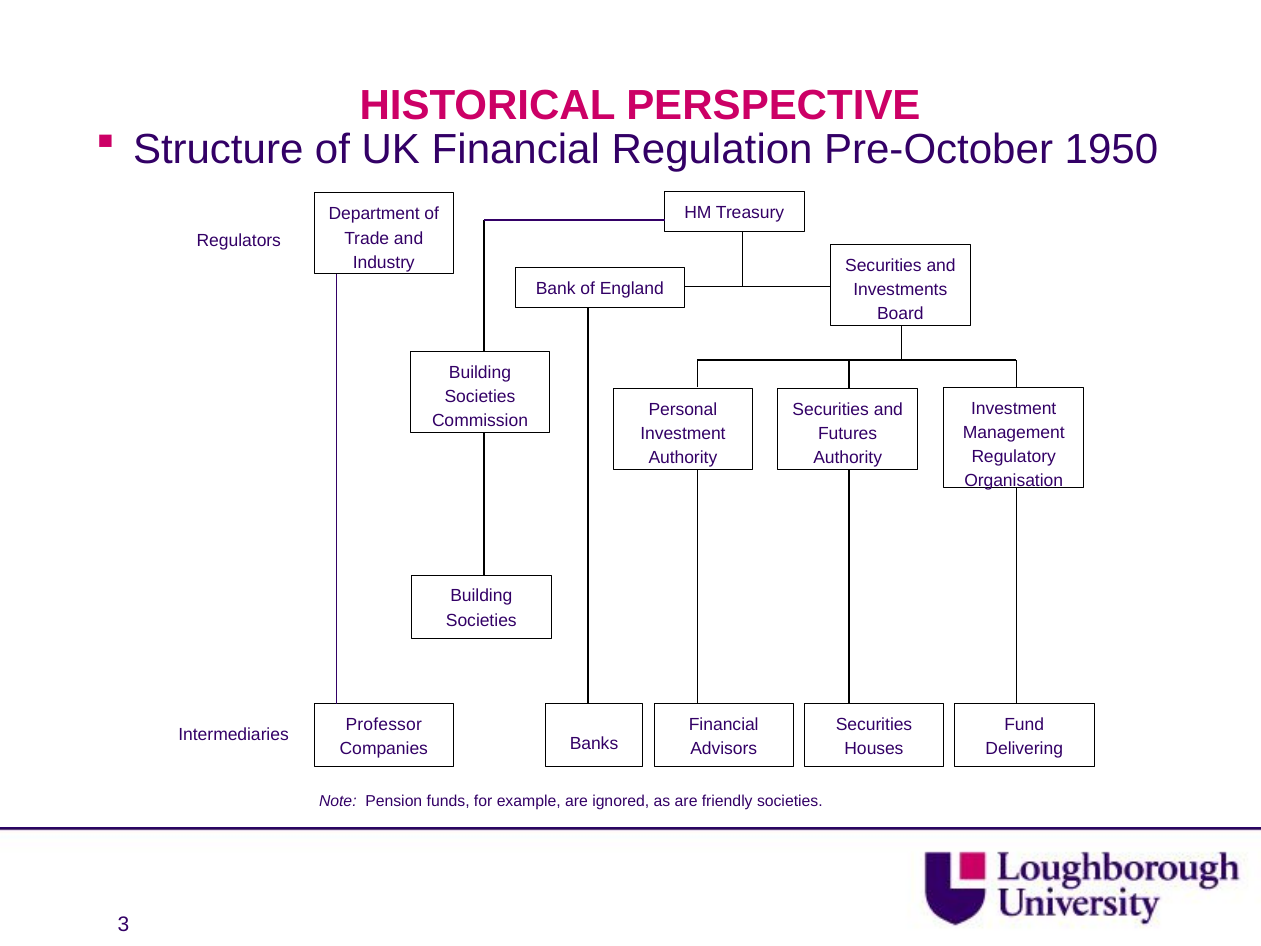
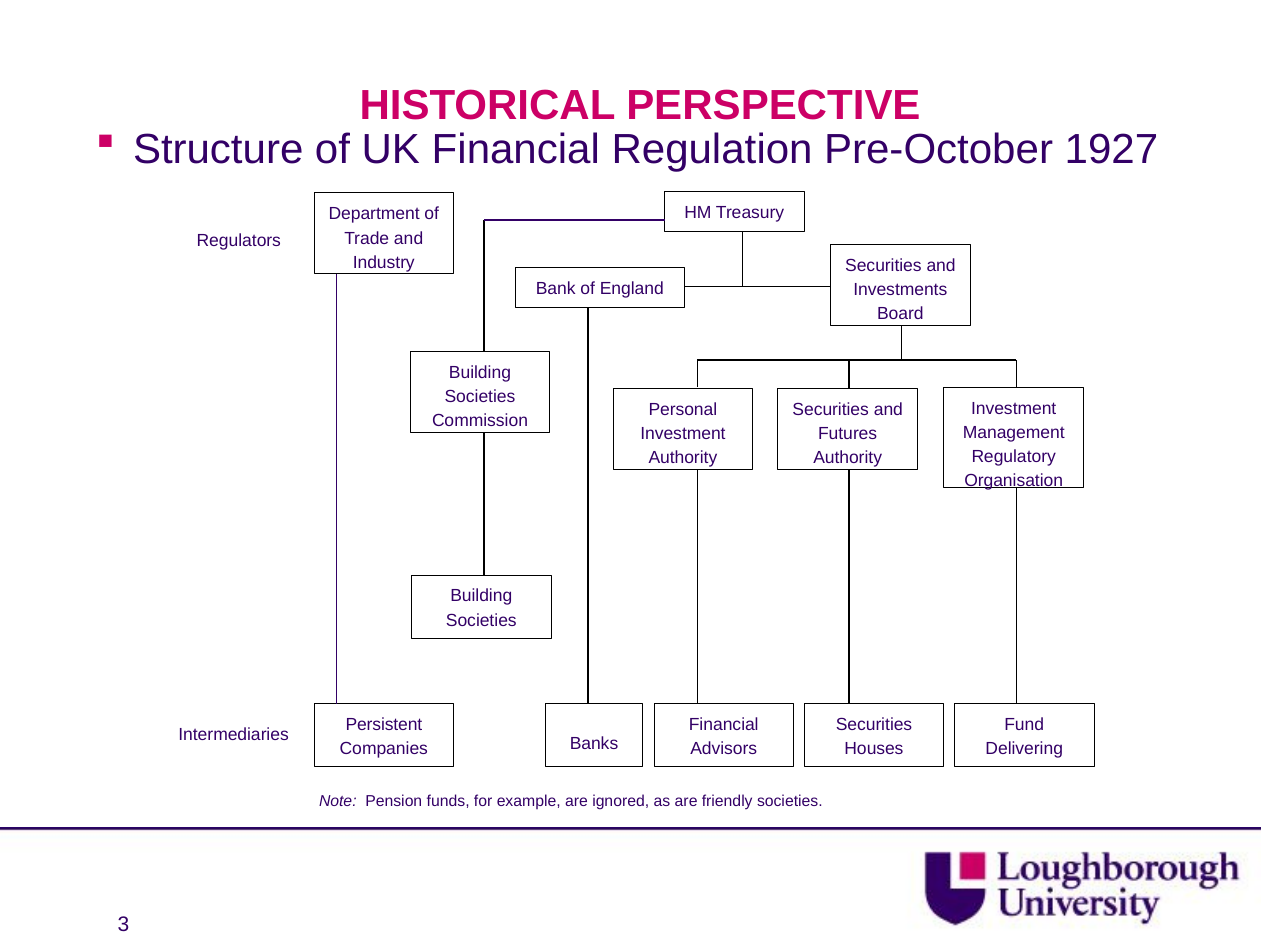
1950: 1950 -> 1927
Professor: Professor -> Persistent
